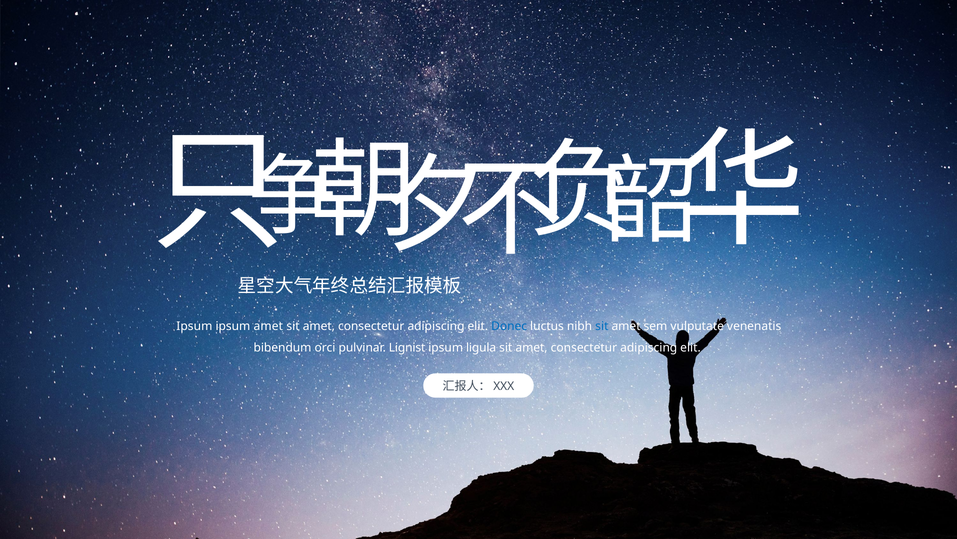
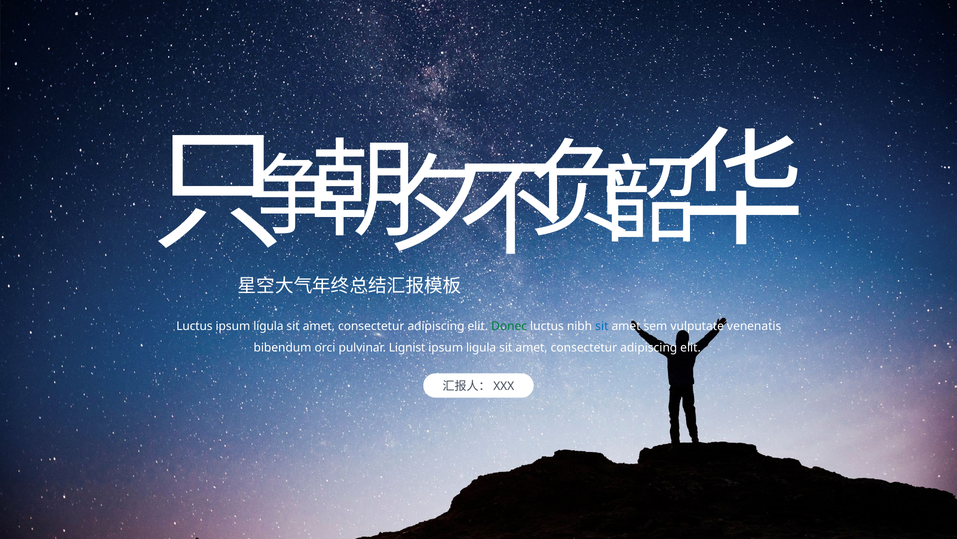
Ipsum at (194, 326): Ipsum -> Luctus
amet at (268, 326): amet -> ligula
Donec colour: blue -> green
